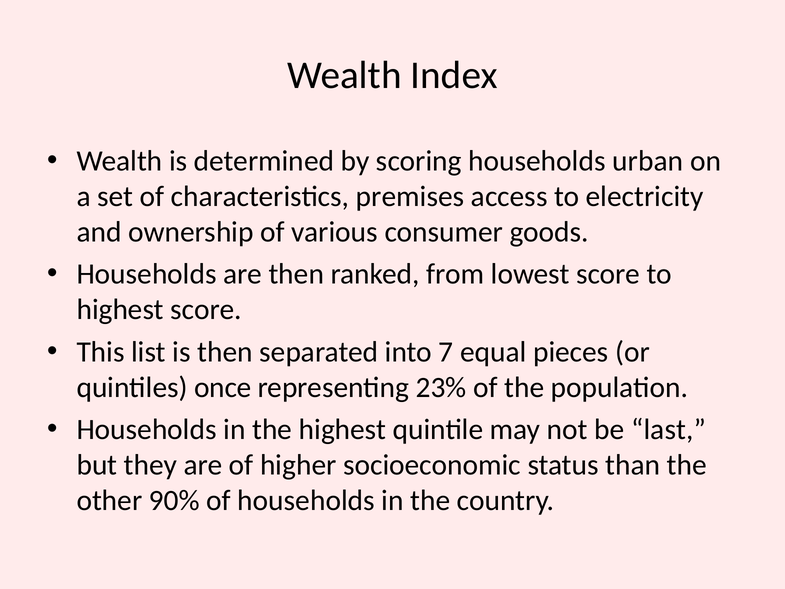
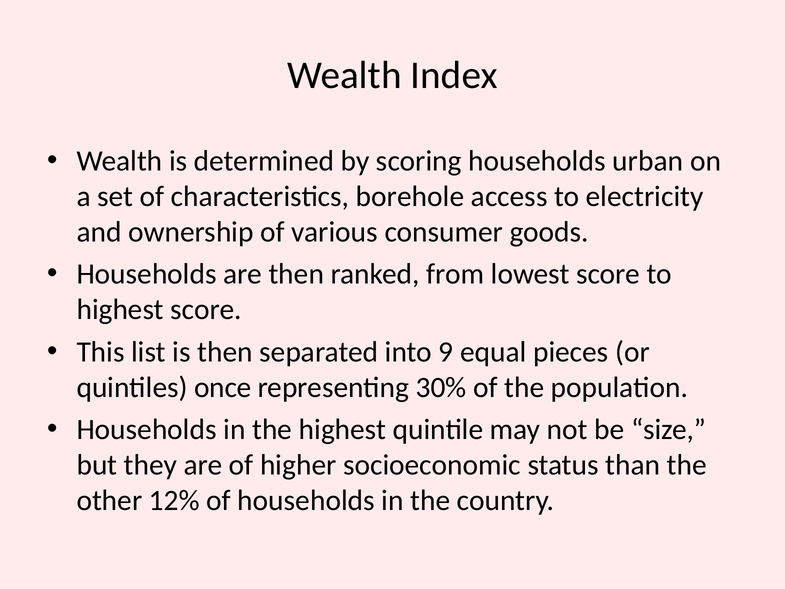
premises: premises -> borehole
7: 7 -> 9
23%: 23% -> 30%
last: last -> size
90%: 90% -> 12%
